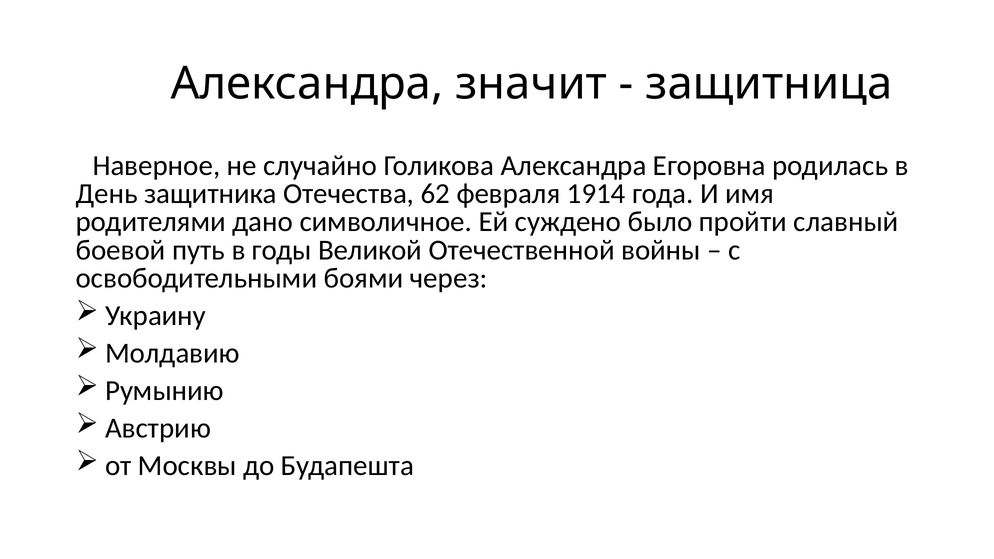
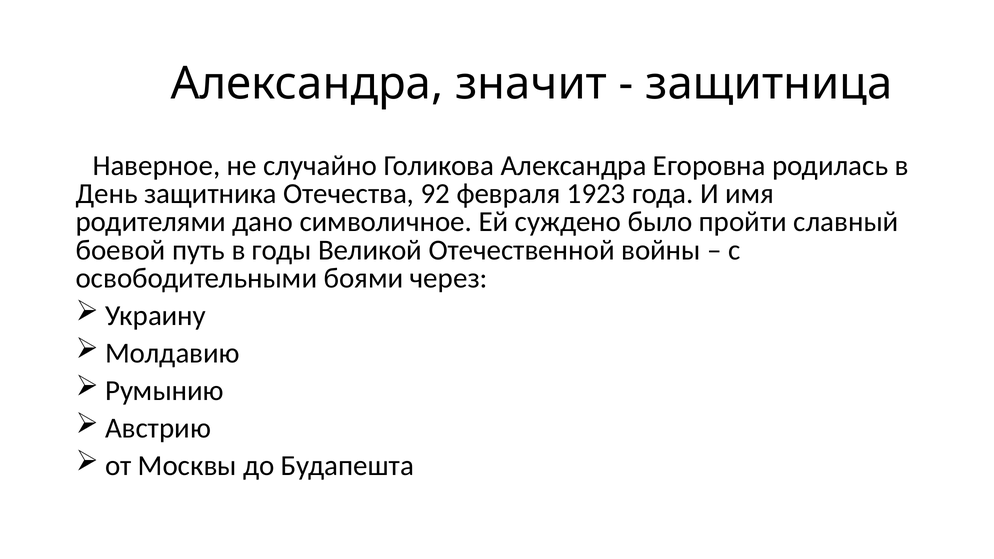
62: 62 -> 92
1914: 1914 -> 1923
